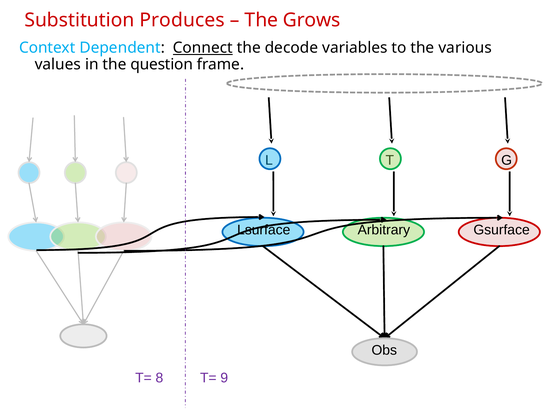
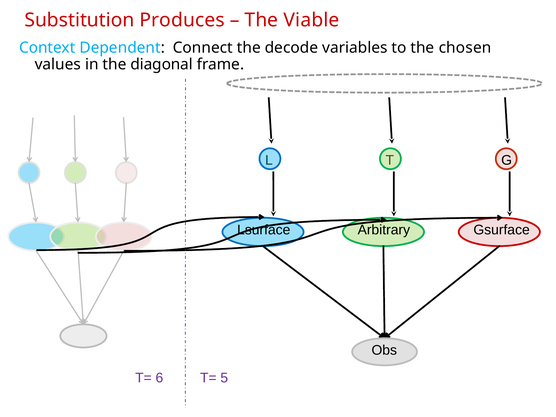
Grows: Grows -> Viable
Connect underline: present -> none
various: various -> chosen
question: question -> diagonal
8: 8 -> 6
9: 9 -> 5
